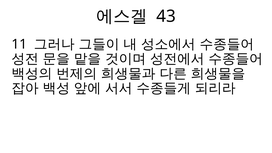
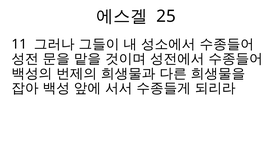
43: 43 -> 25
